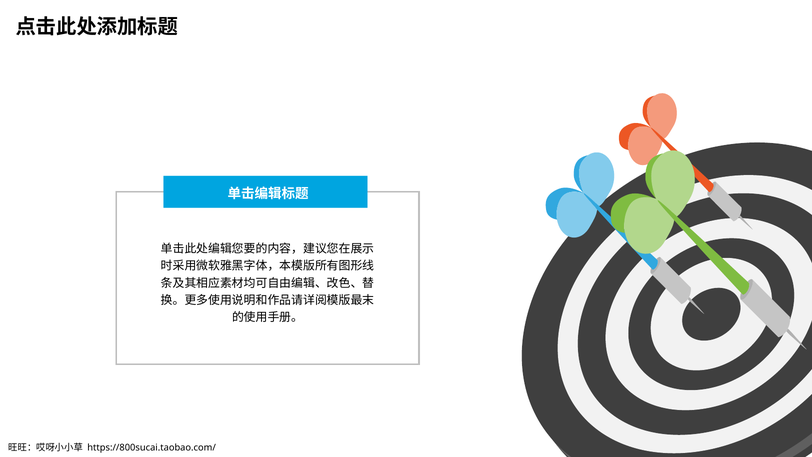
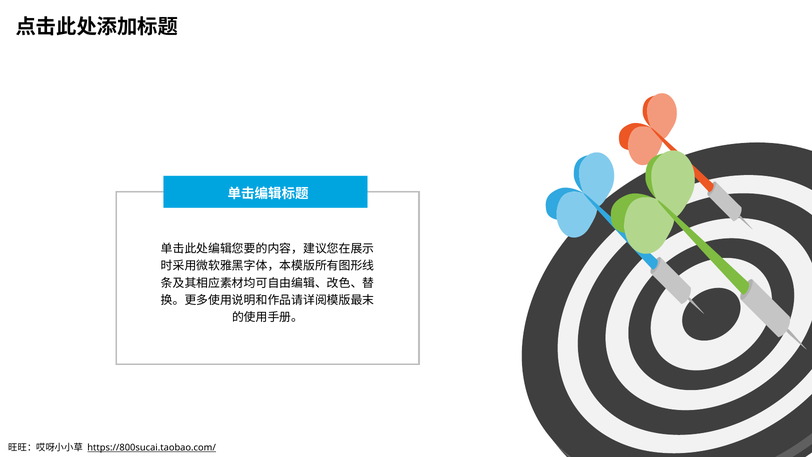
https://800sucai.taobao.com/ underline: none -> present
